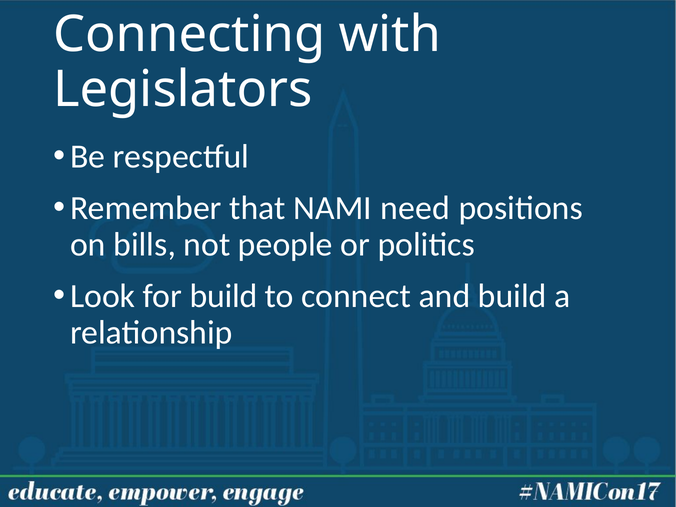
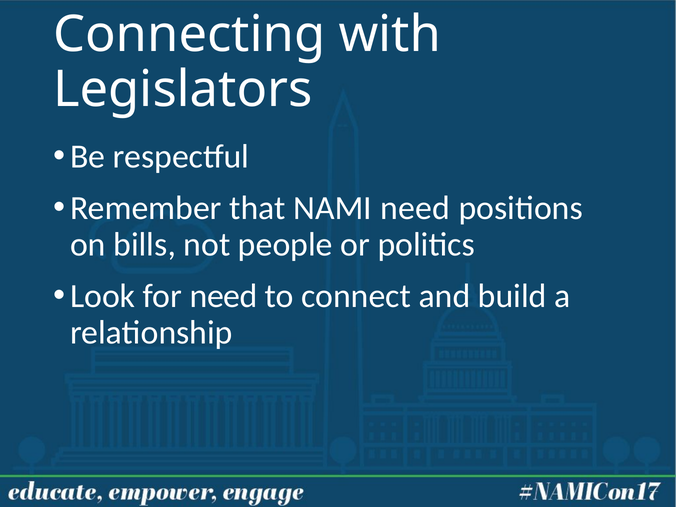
for build: build -> need
